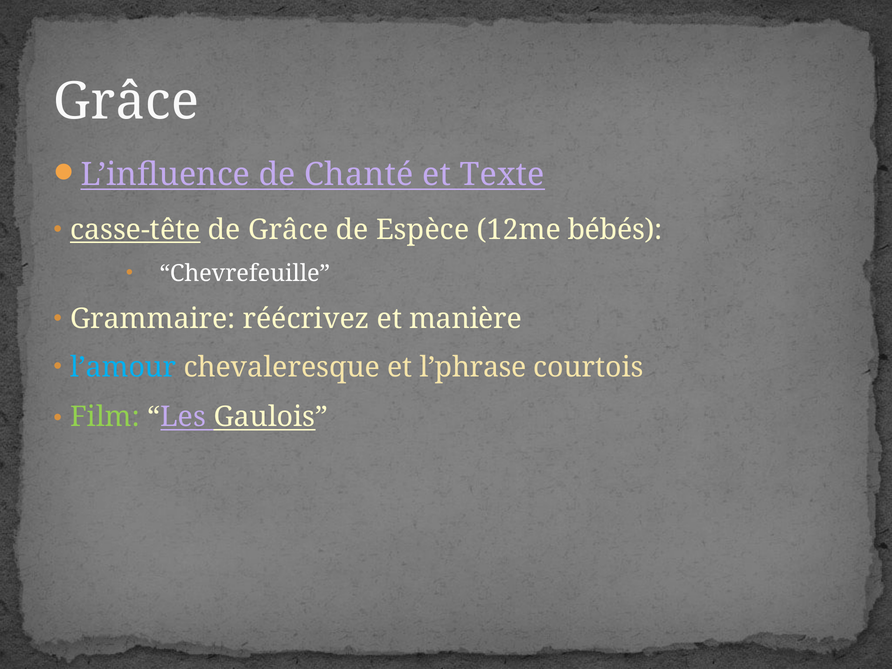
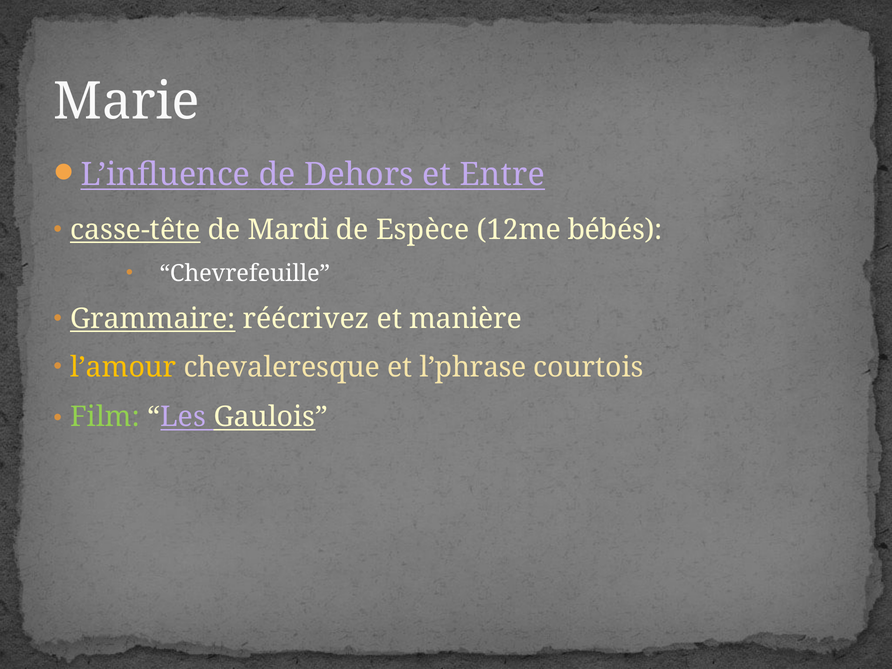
Grâce at (126, 102): Grâce -> Marie
Chanté: Chanté -> Dehors
Texte: Texte -> Entre
de Grâce: Grâce -> Mardi
Grammaire underline: none -> present
l’amour colour: light blue -> yellow
